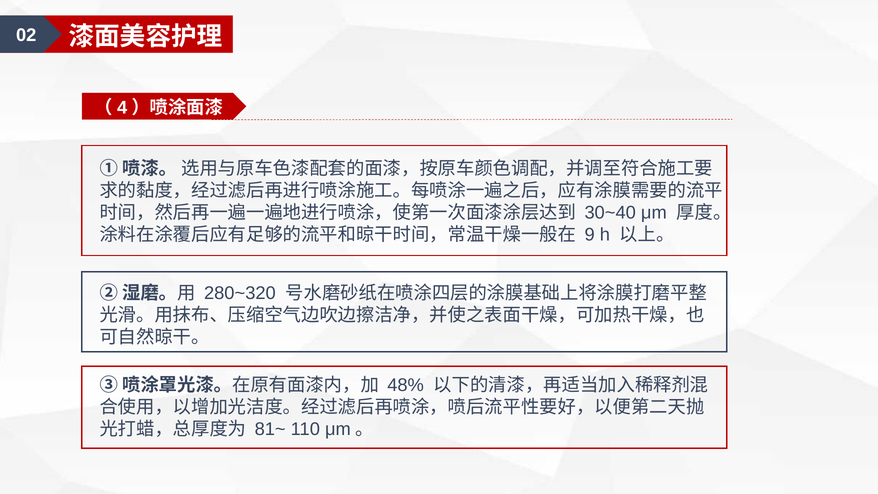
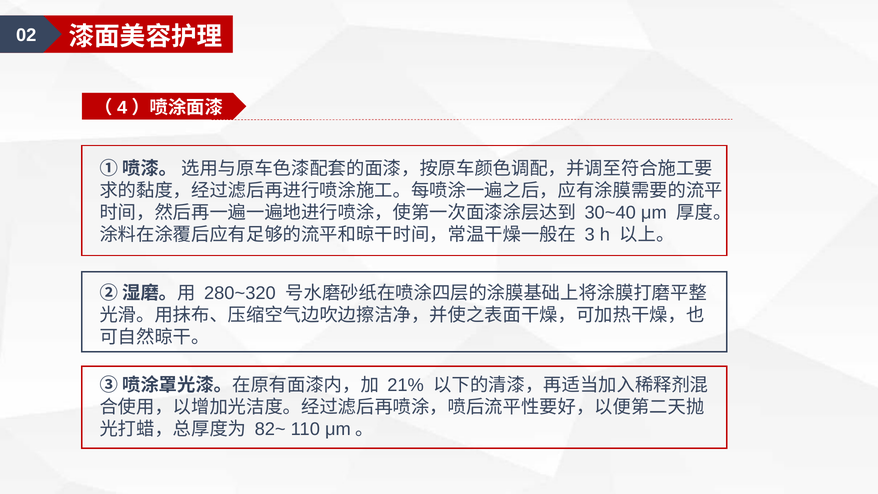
9: 9 -> 3
48%: 48% -> 21%
81~: 81~ -> 82~
